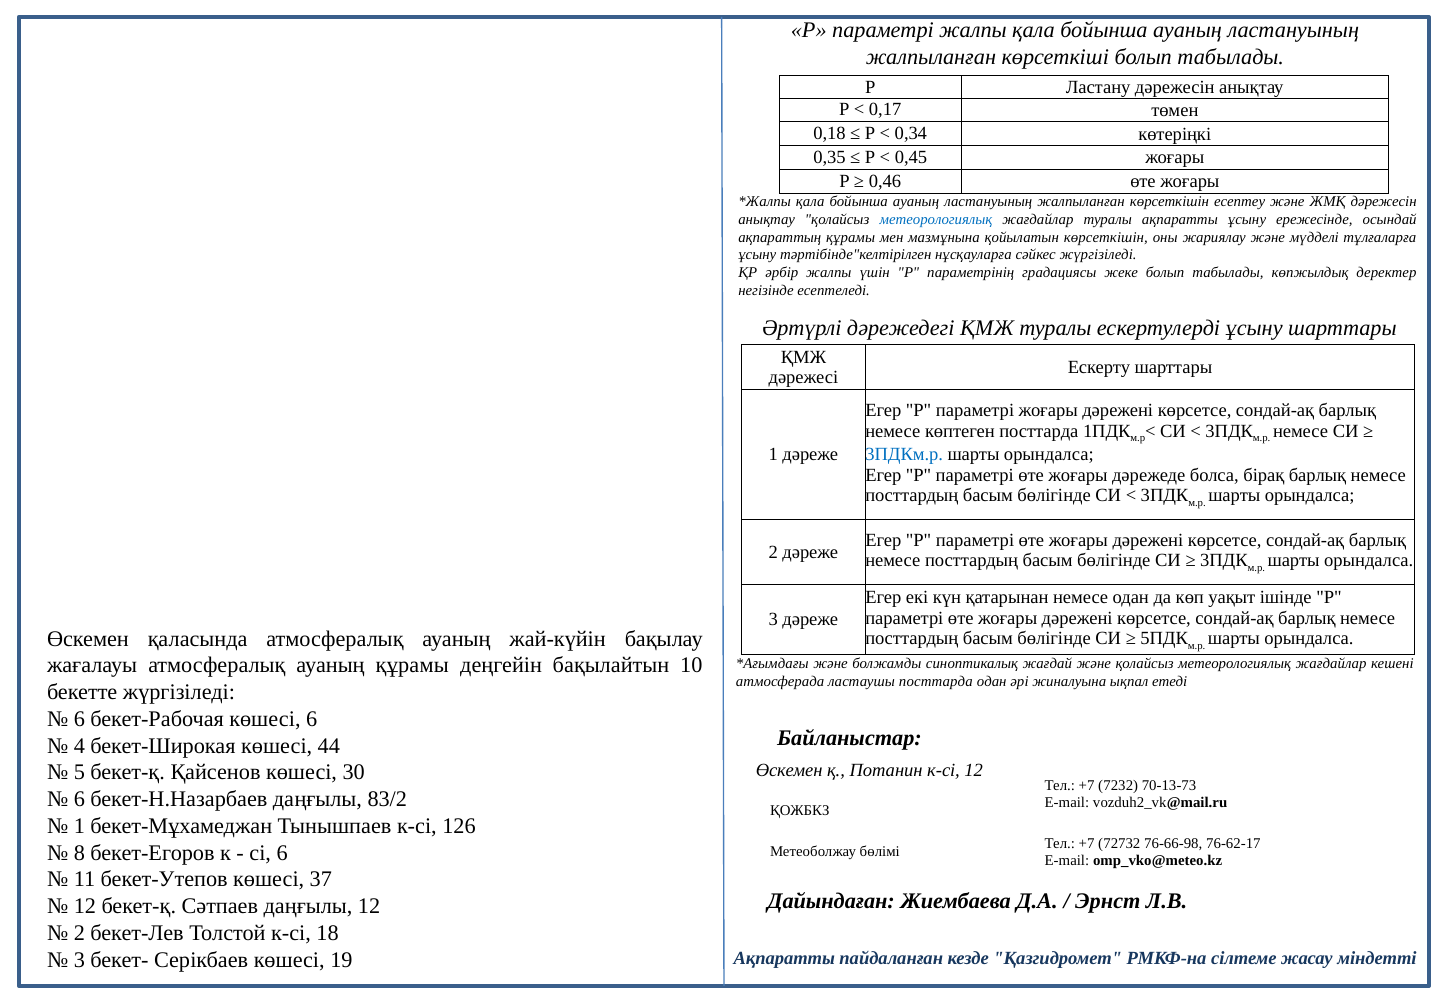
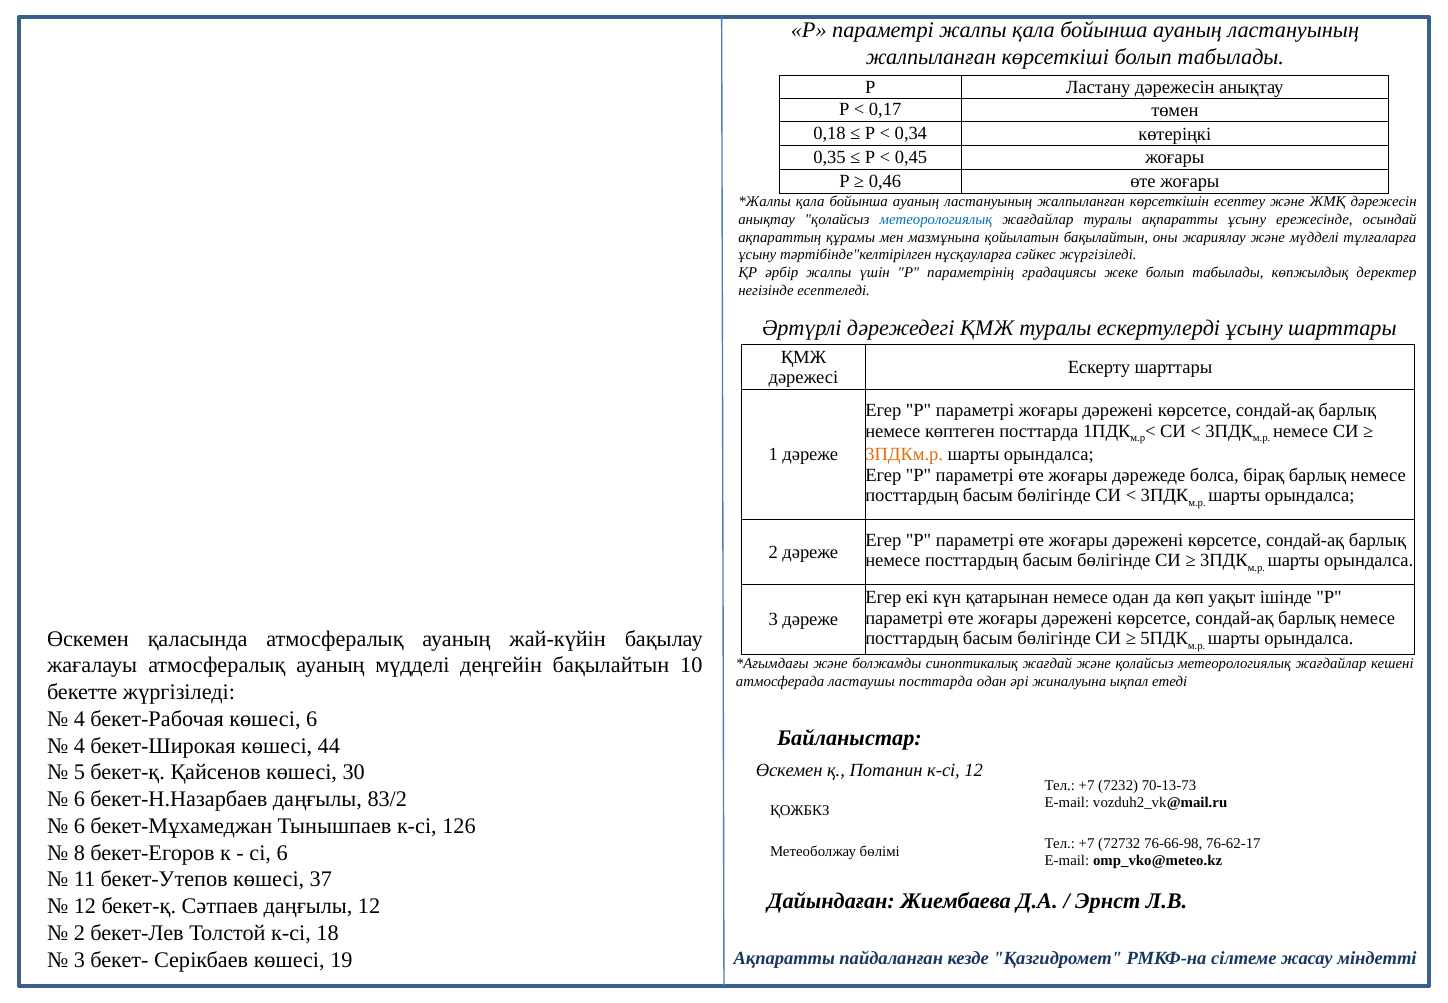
қойылатын көрсеткішін: көрсеткішін -> бақылайтын
3ПДКм.р colour: blue -> orange
ауаның құрамы: құрамы -> мүдделі
6 at (79, 719): 6 -> 4
1 at (79, 826): 1 -> 6
